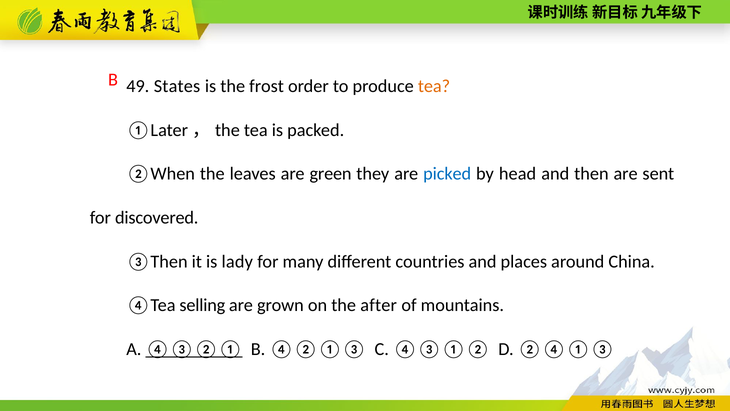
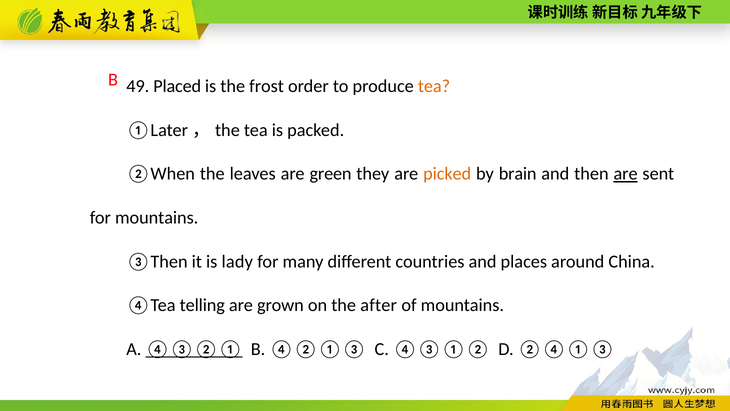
States: States -> Placed
picked colour: blue -> orange
head: head -> brain
are at (626, 174) underline: none -> present
for discovered: discovered -> mountains
selling: selling -> telling
